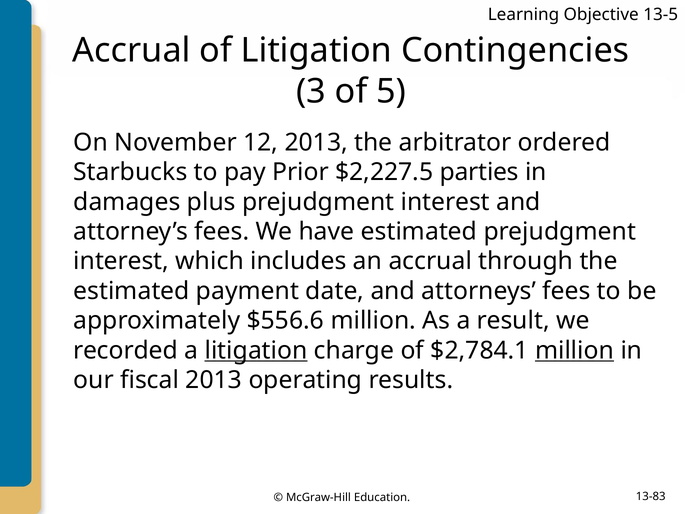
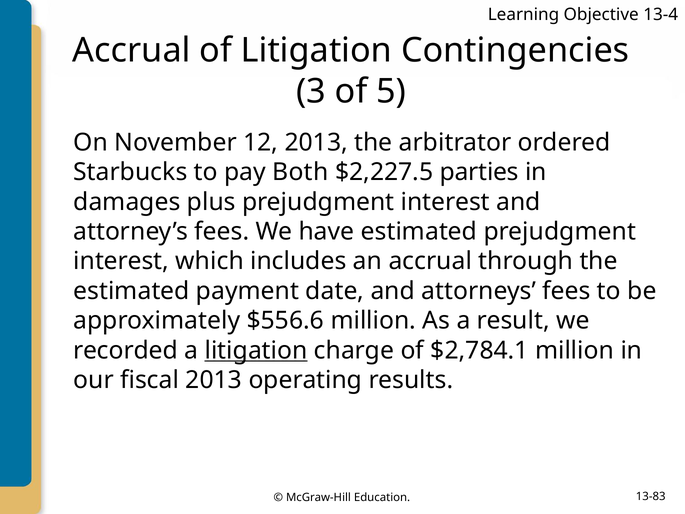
13-5: 13-5 -> 13-4
Prior: Prior -> Both
million at (575, 350) underline: present -> none
